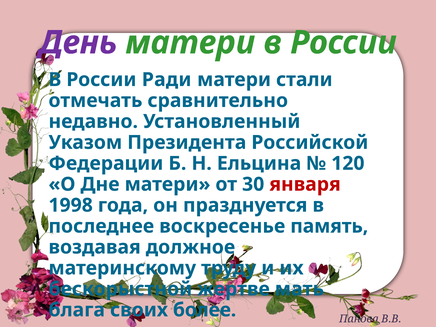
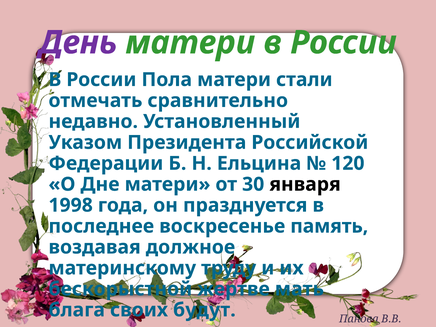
Ради: Ради -> Пола
января colour: red -> black
более: более -> будут
